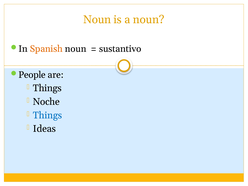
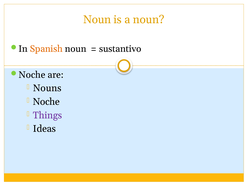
People at (32, 75): People -> Noche
Things at (47, 88): Things -> Nouns
Things at (48, 115) colour: blue -> purple
